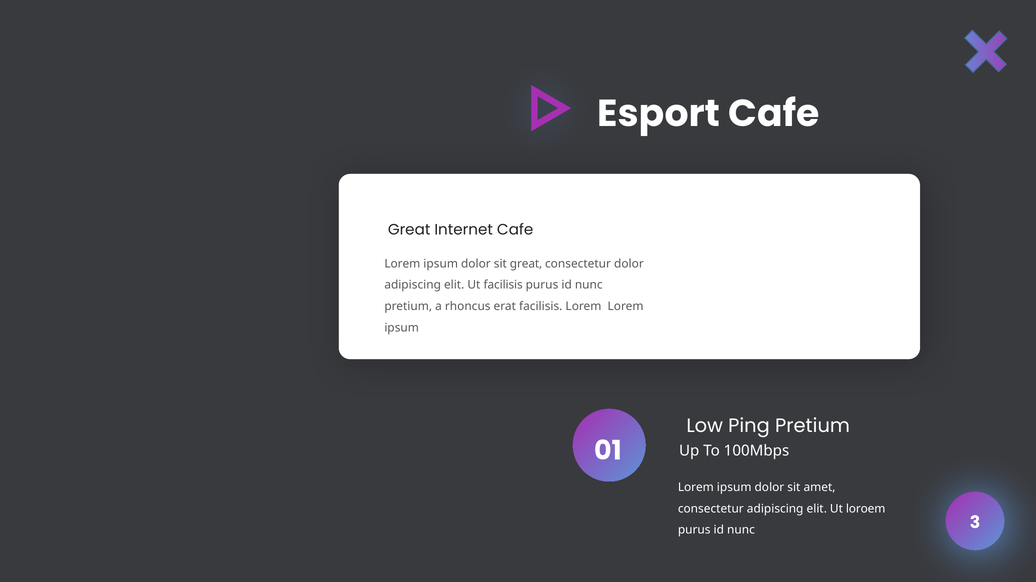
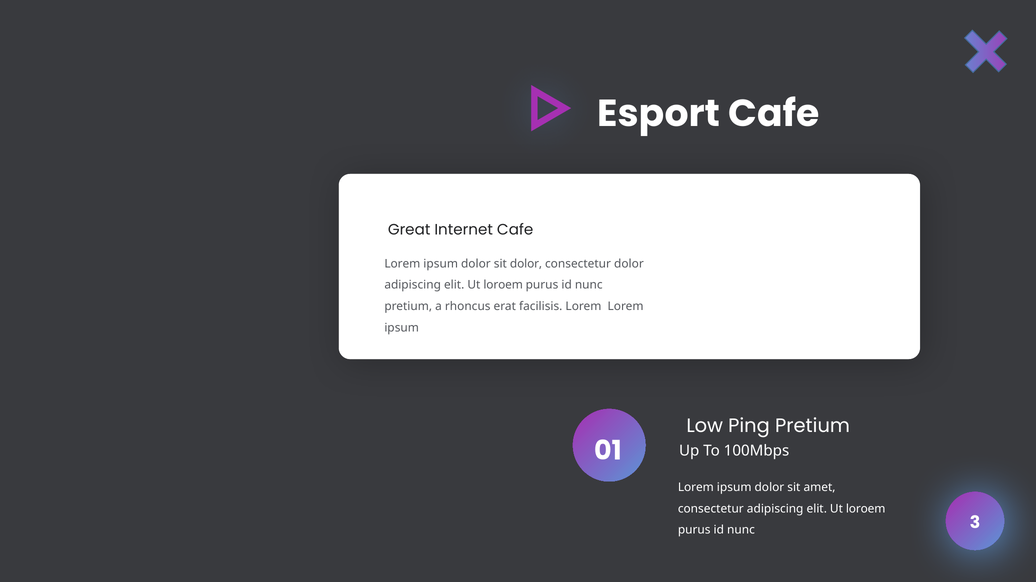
sit great: great -> dolor
facilisis at (503, 285): facilisis -> loroem
